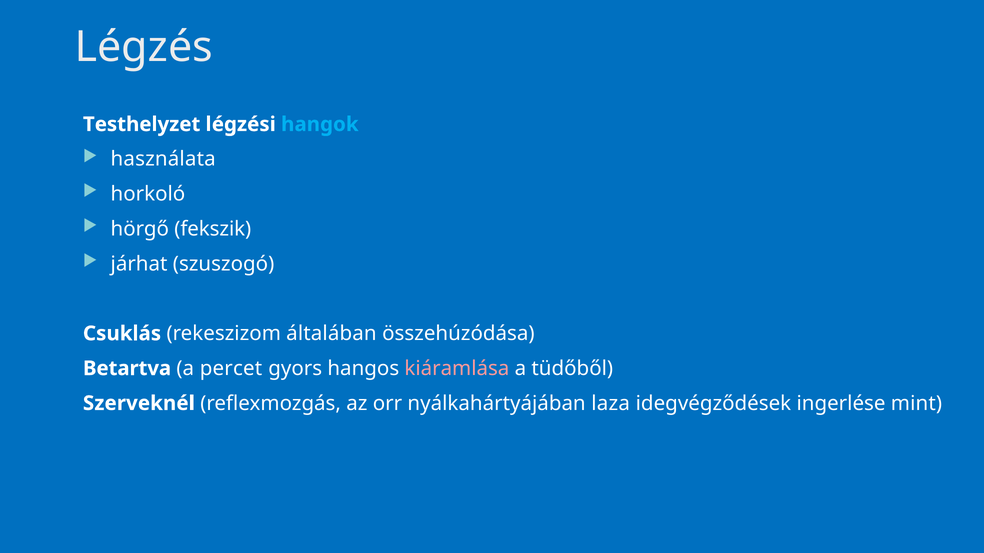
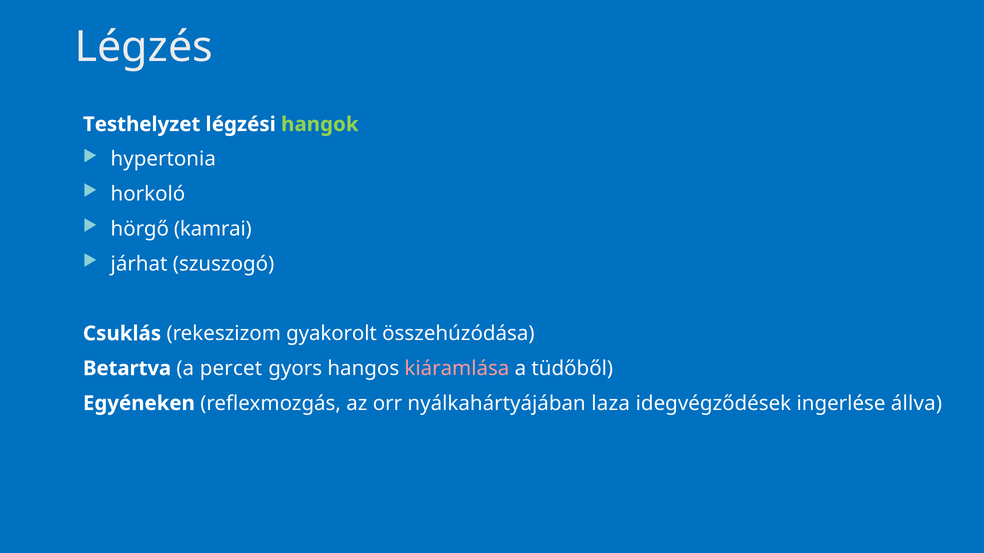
hangok colour: light blue -> light green
használata: használata -> hypertonia
fekszik: fekszik -> kamrai
általában: általában -> gyakorolt
Szerveknél: Szerveknél -> Egyéneken
mint: mint -> állva
